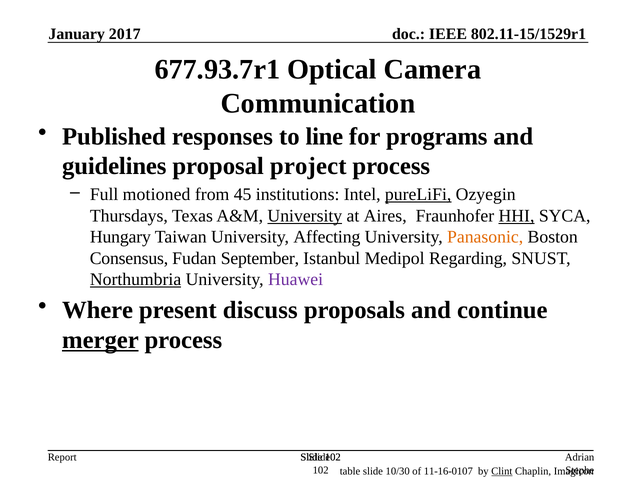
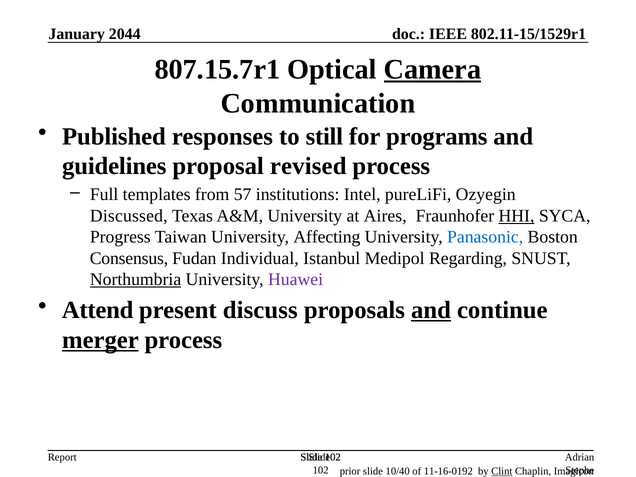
2017: 2017 -> 2044
677.93.7r1: 677.93.7r1 -> 807.15.7r1
Camera underline: none -> present
line: line -> still
project: project -> revised
motioned: motioned -> templates
45: 45 -> 57
pureLiFi underline: present -> none
Thursdays: Thursdays -> Discussed
University at (305, 216) underline: present -> none
Hungary: Hungary -> Progress
Panasonic colour: orange -> blue
September: September -> Individual
Where: Where -> Attend
and at (431, 310) underline: none -> present
table: table -> prior
10/30: 10/30 -> 10/40
11-16-0107: 11-16-0107 -> 11-16-0192
